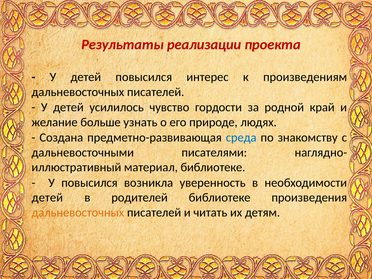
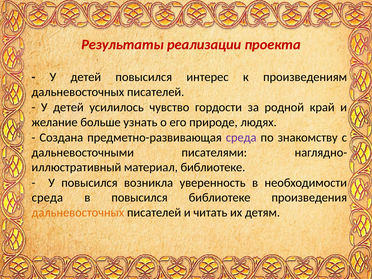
среда at (241, 138) colour: blue -> purple
детей at (47, 198): детей -> среда
в родителей: родителей -> повысился
